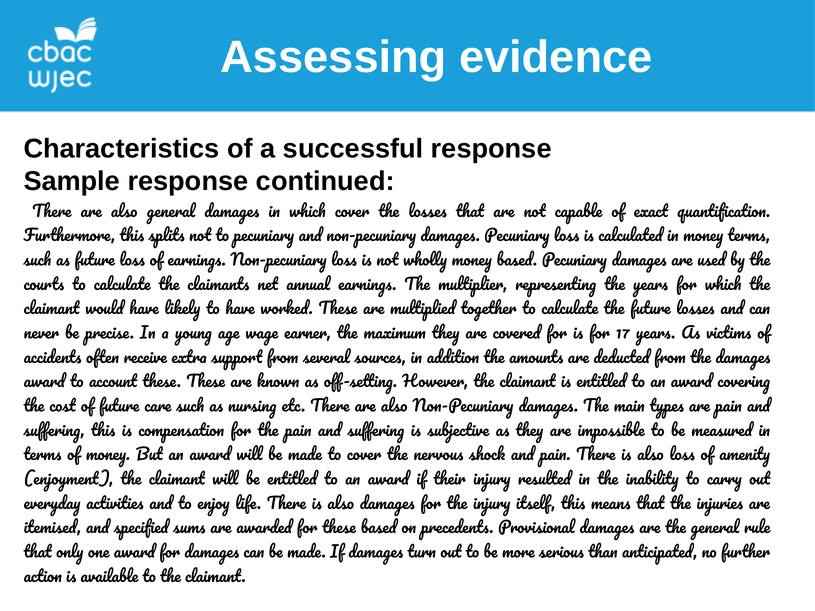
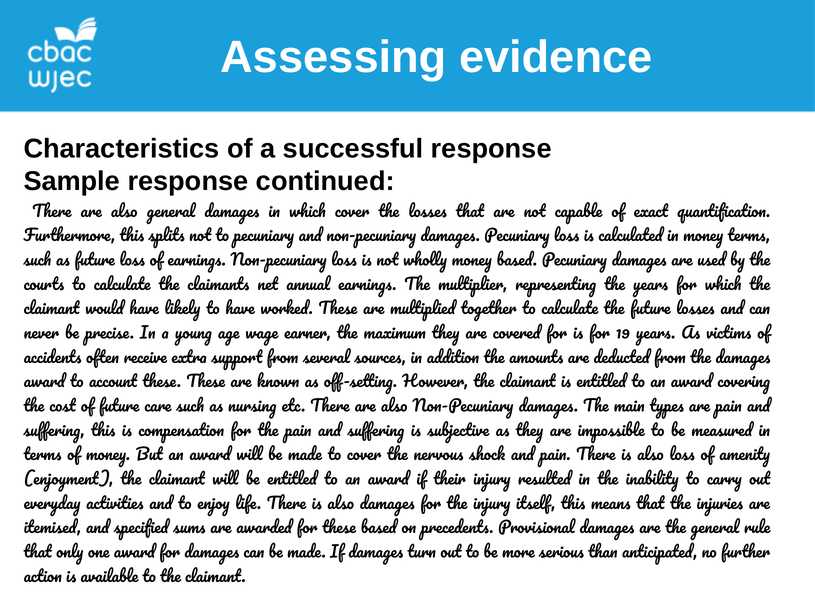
17: 17 -> 19
